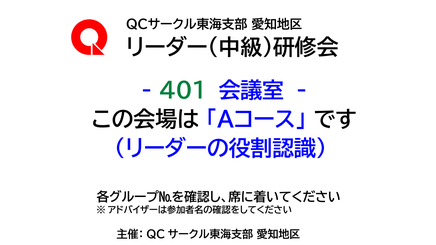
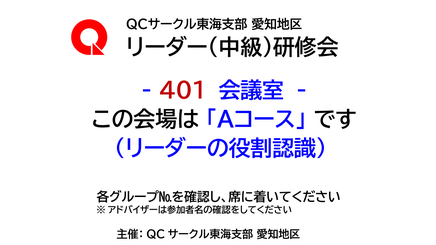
401 colour: green -> red
